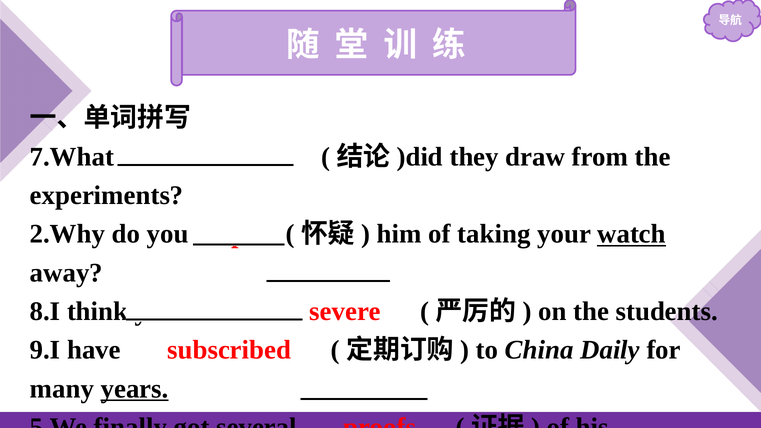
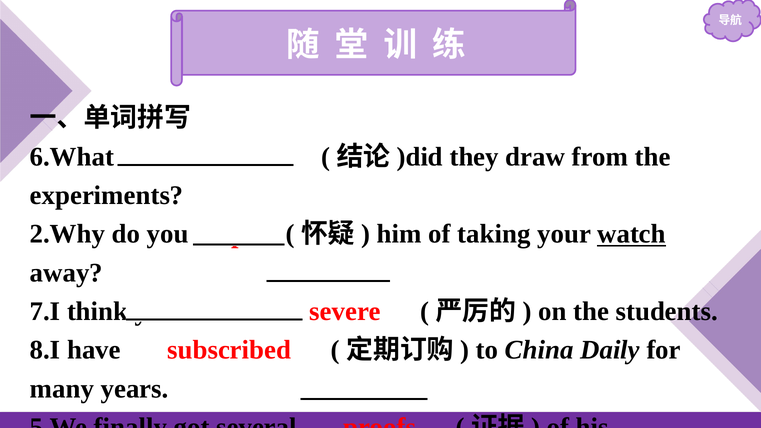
7.What: 7.What -> 6.What
8.I: 8.I -> 7.I
9.I: 9.I -> 8.I
years underline: present -> none
